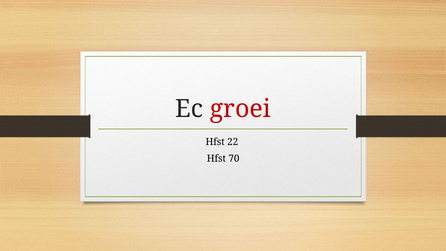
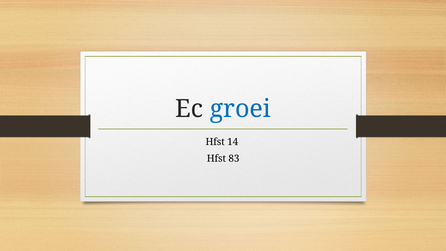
groei colour: red -> blue
22: 22 -> 14
70: 70 -> 83
